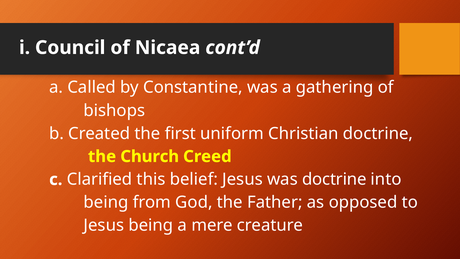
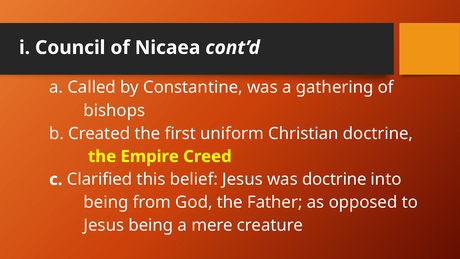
Church: Church -> Empire
